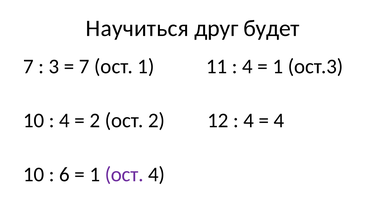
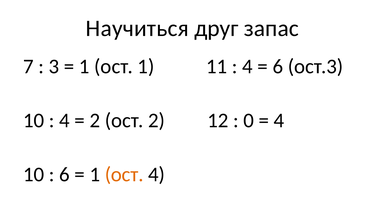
будет: будет -> запас
7 at (84, 66): 7 -> 1
1 at (278, 66): 1 -> 6
4 at (249, 120): 4 -> 0
ост at (124, 174) colour: purple -> orange
